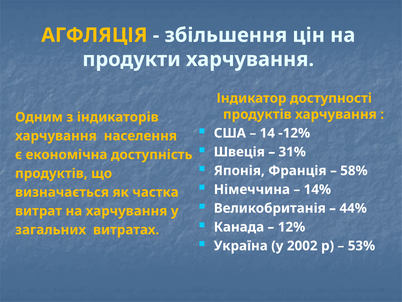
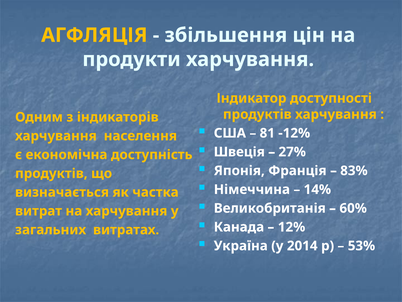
14: 14 -> 81
31%: 31% -> 27%
58%: 58% -> 83%
44%: 44% -> 60%
2002: 2002 -> 2014
